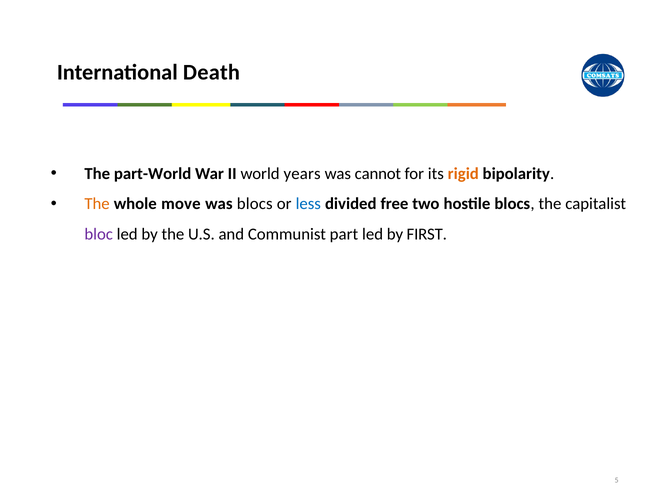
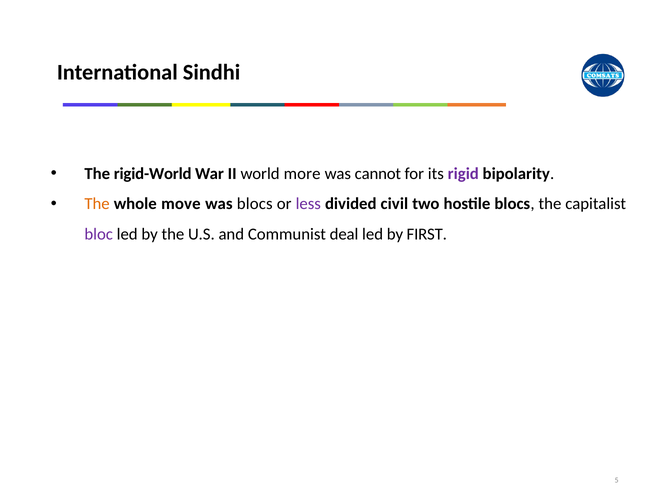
Death: Death -> Sindhi
part-World: part-World -> rigid-World
years: years -> more
rigid colour: orange -> purple
less colour: blue -> purple
free: free -> civil
part: part -> deal
